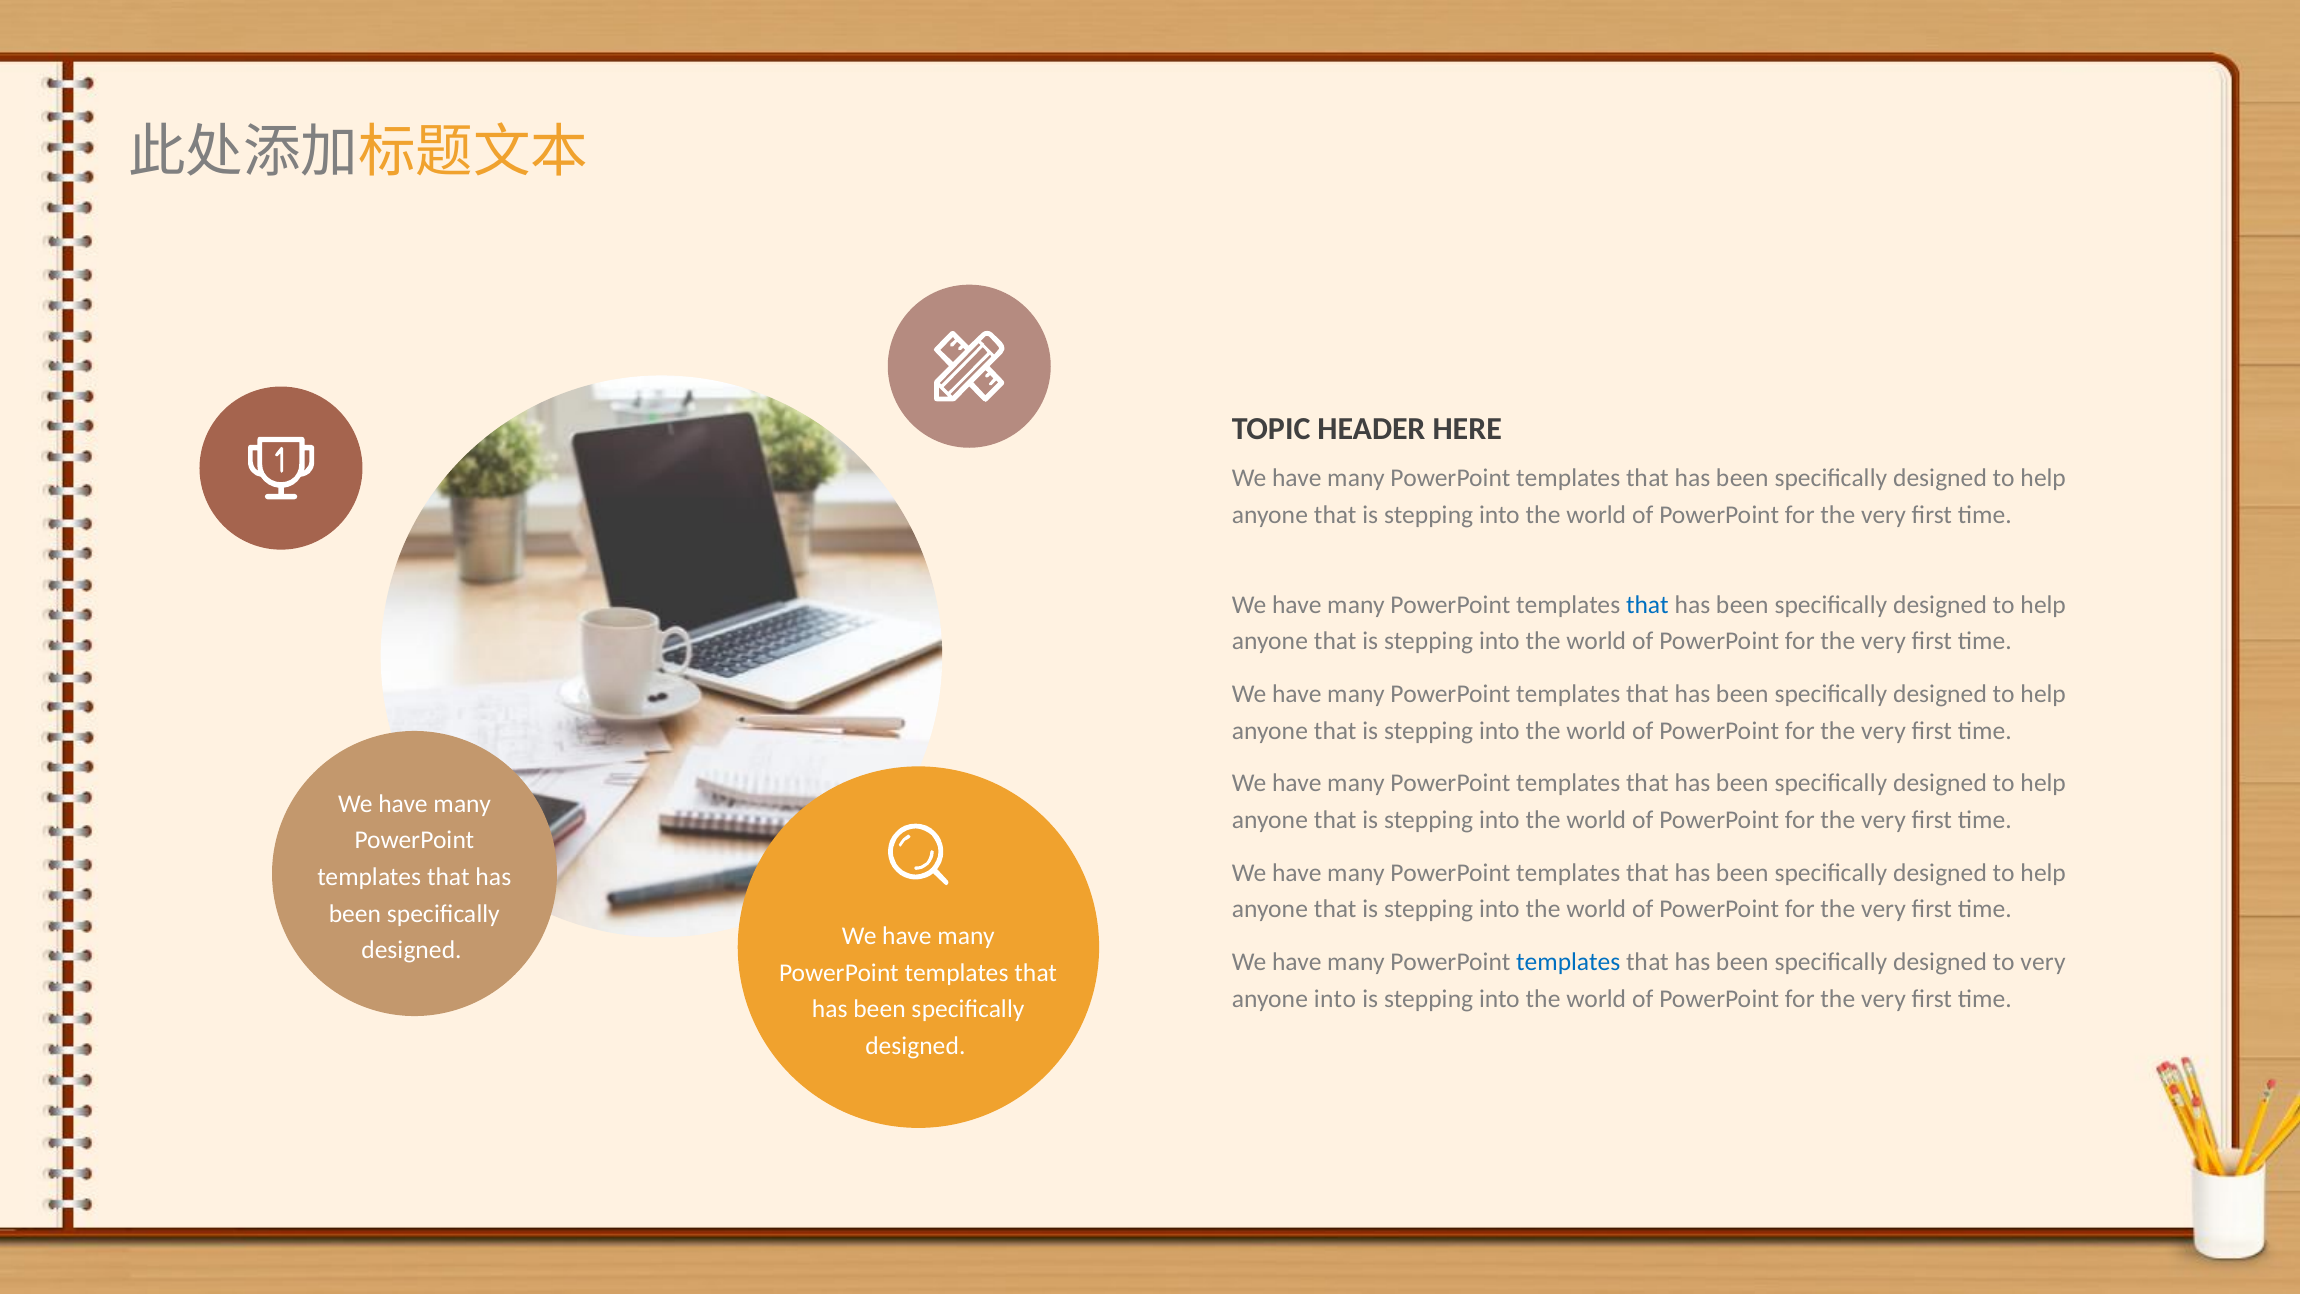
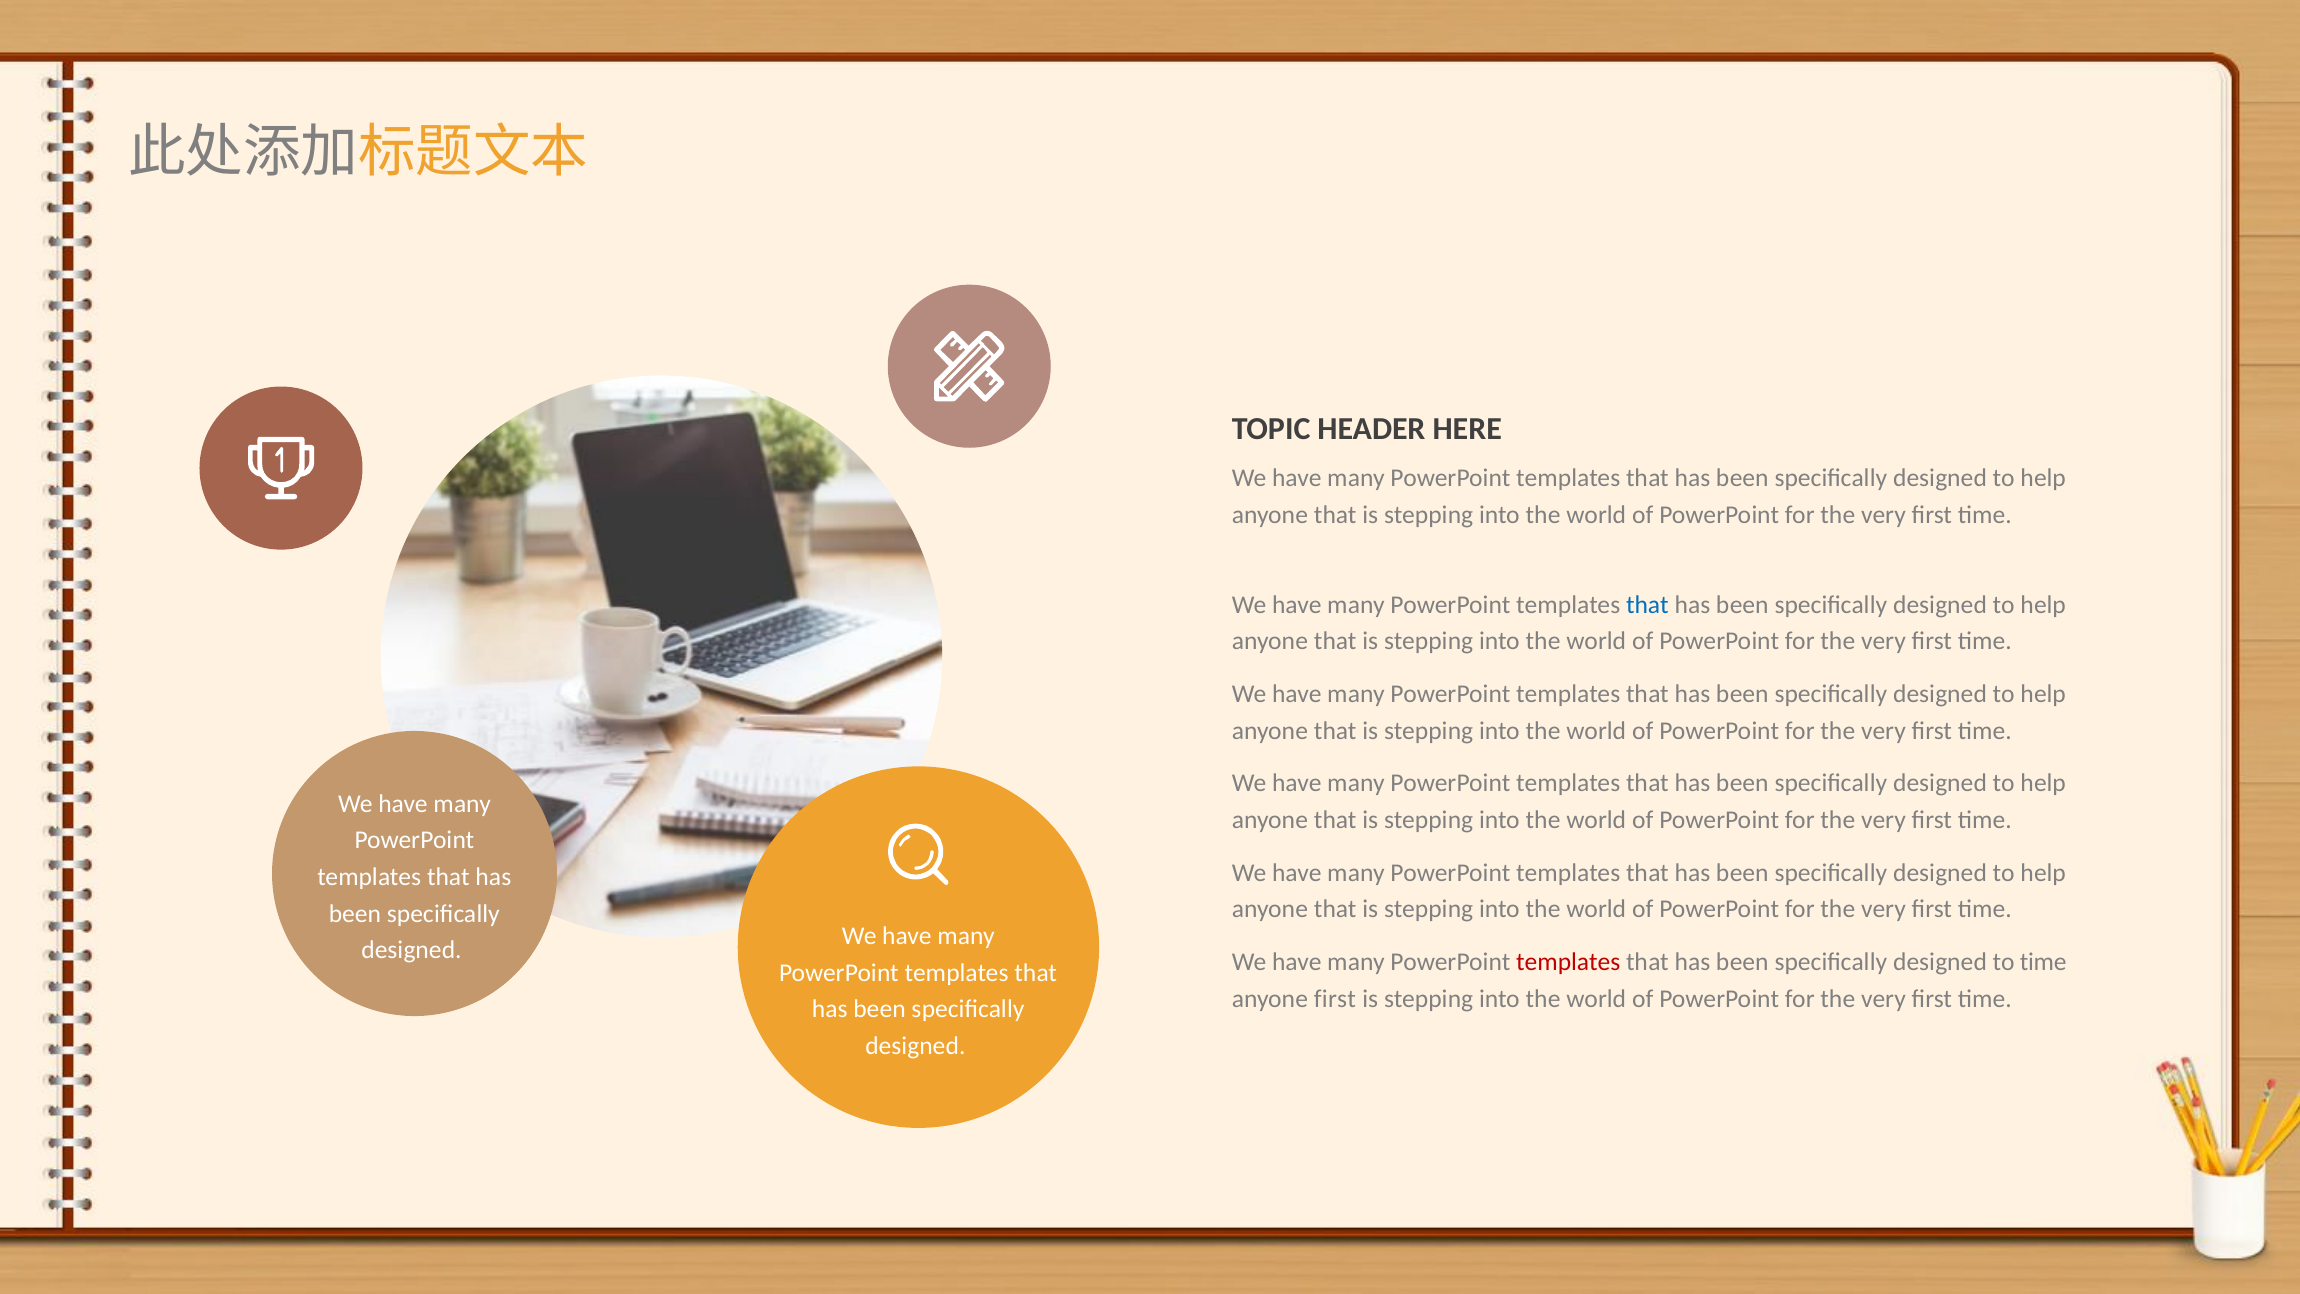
templates at (1568, 962) colour: blue -> red
to very: very -> time
anyone into: into -> first
